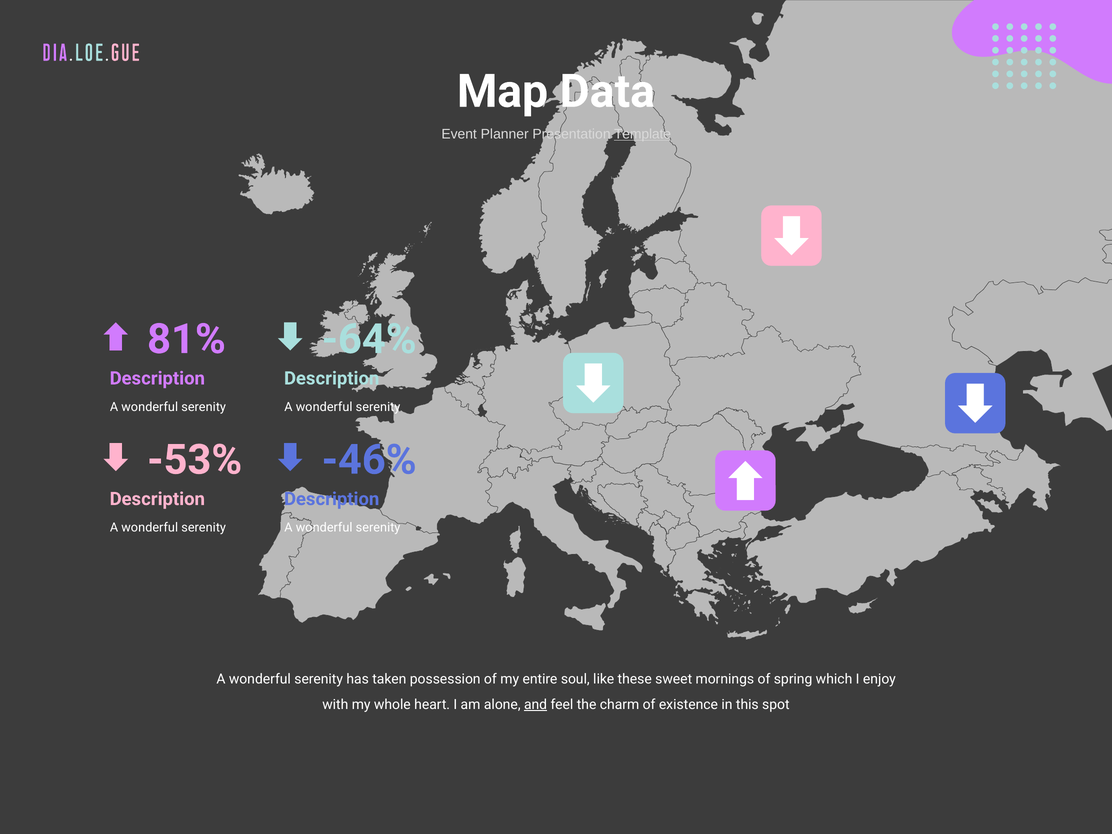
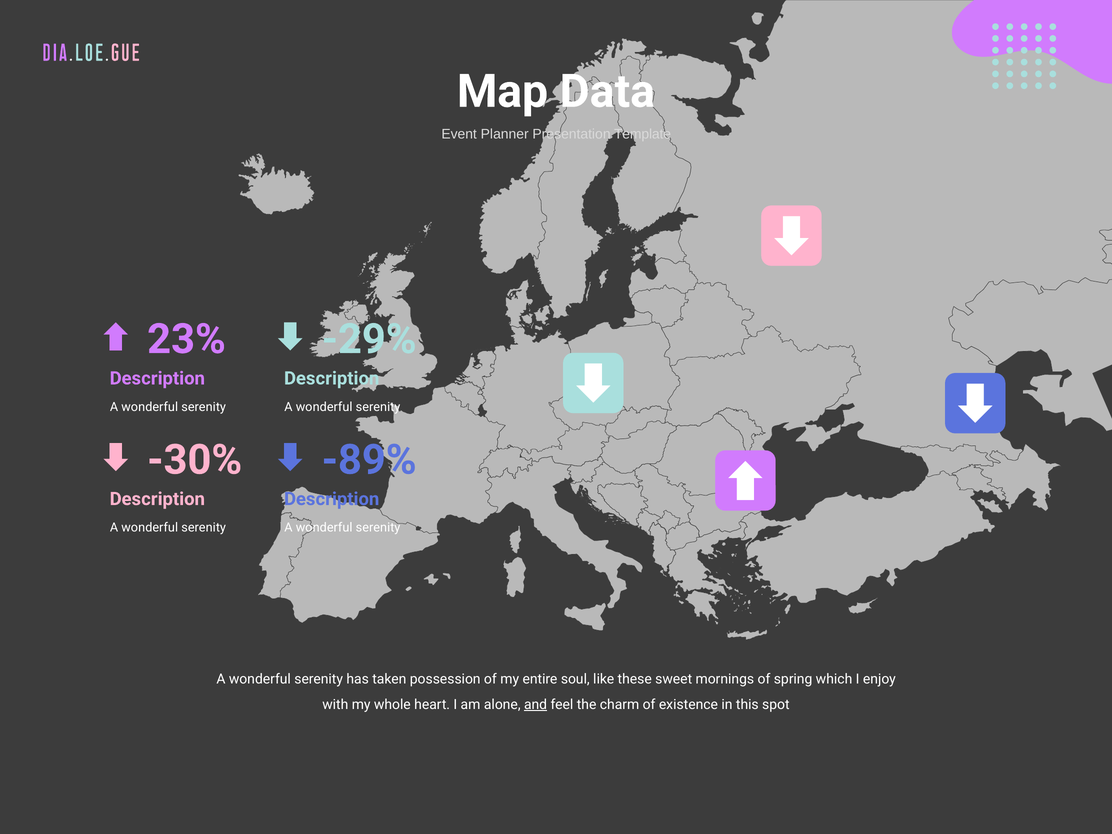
Template underline: present -> none
81%: 81% -> 23%
-64%: -64% -> -29%
-53%: -53% -> -30%
-46%: -46% -> -89%
